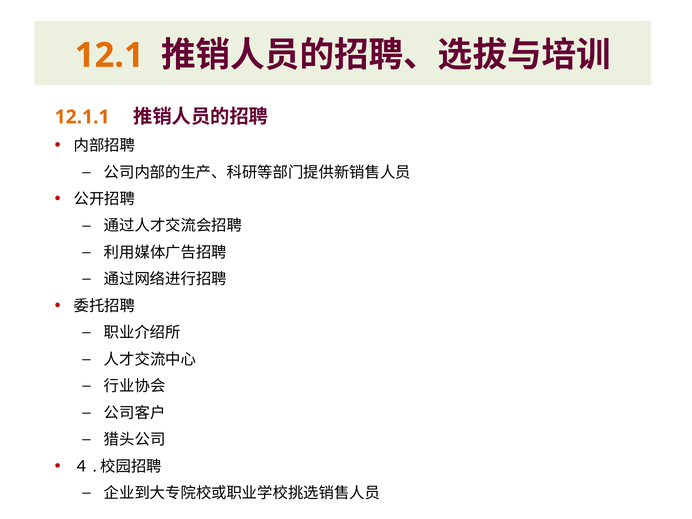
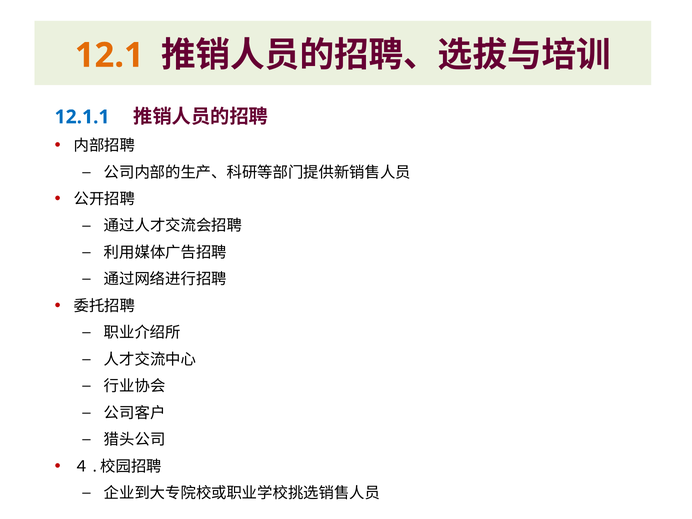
12.1.1 colour: orange -> blue
